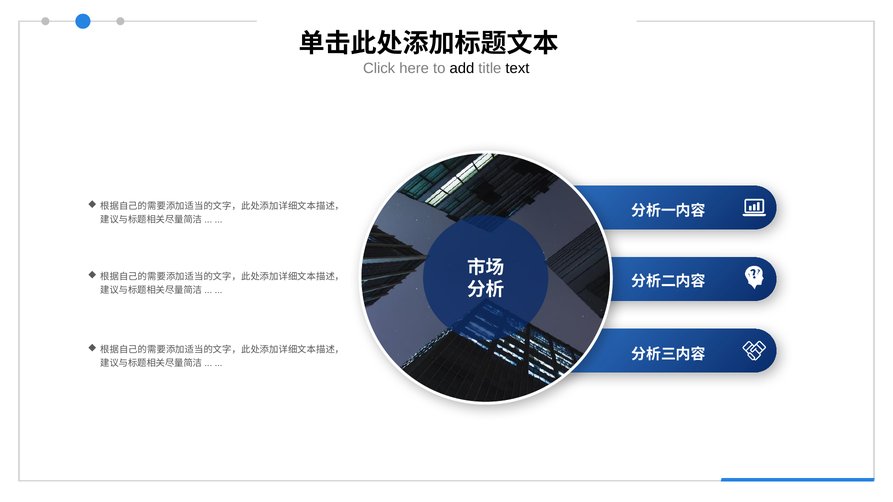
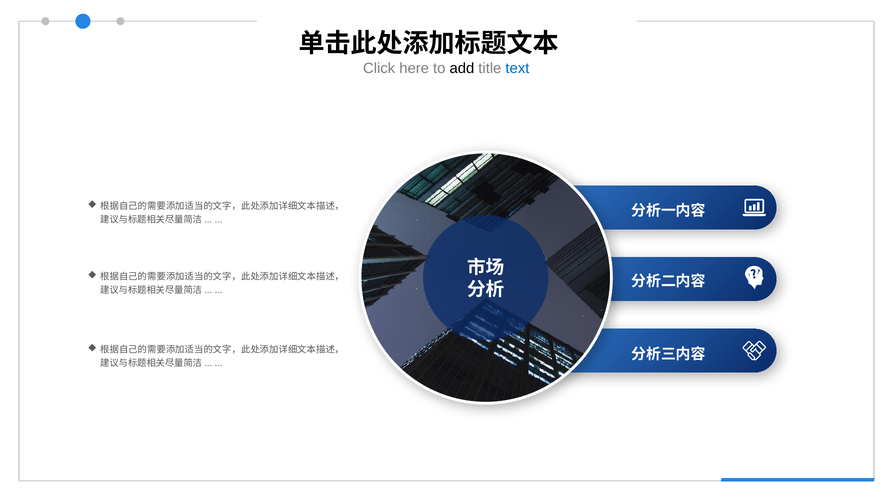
text colour: black -> blue
